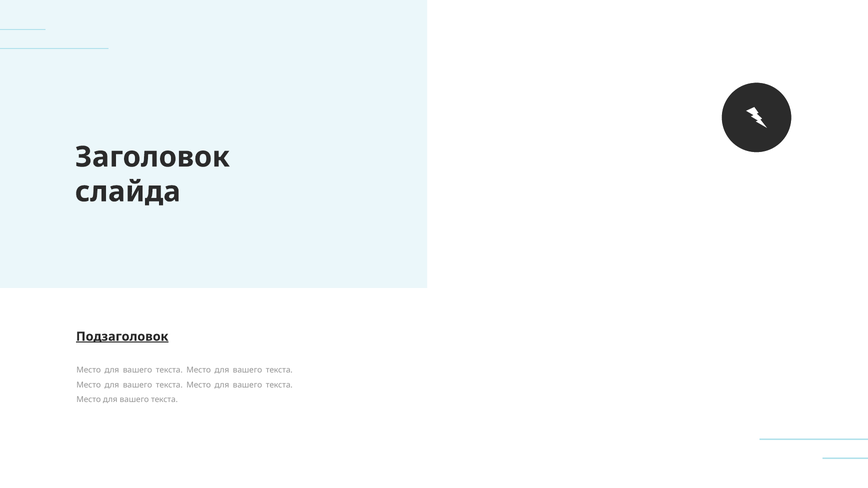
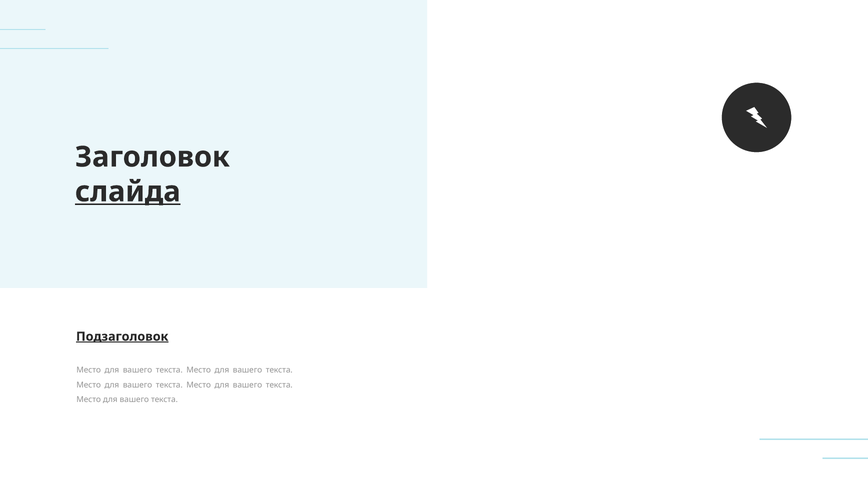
слайда underline: none -> present
